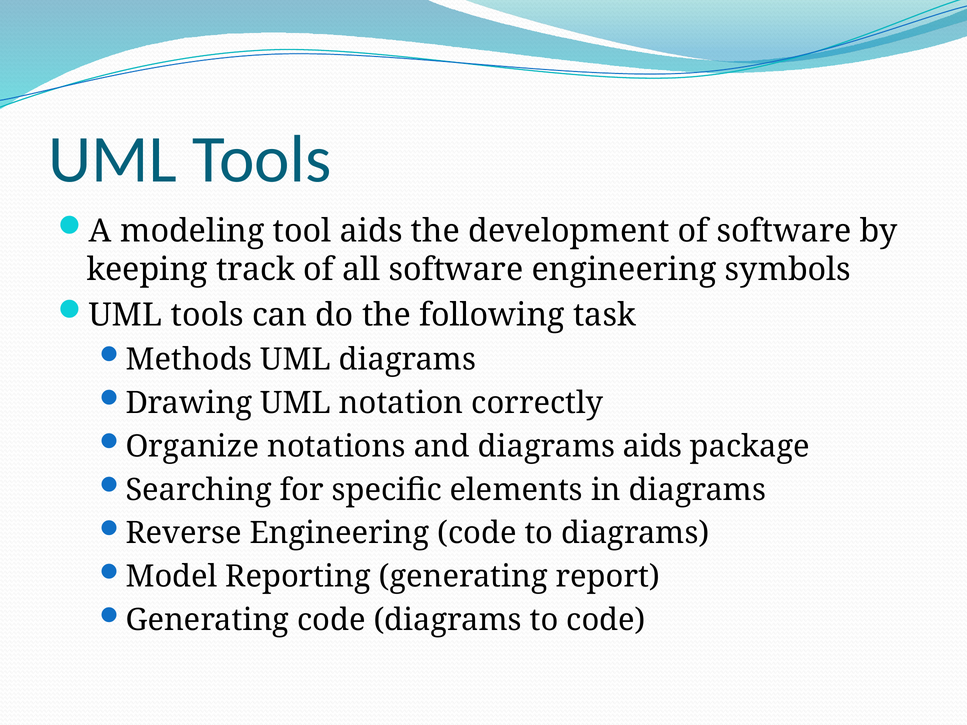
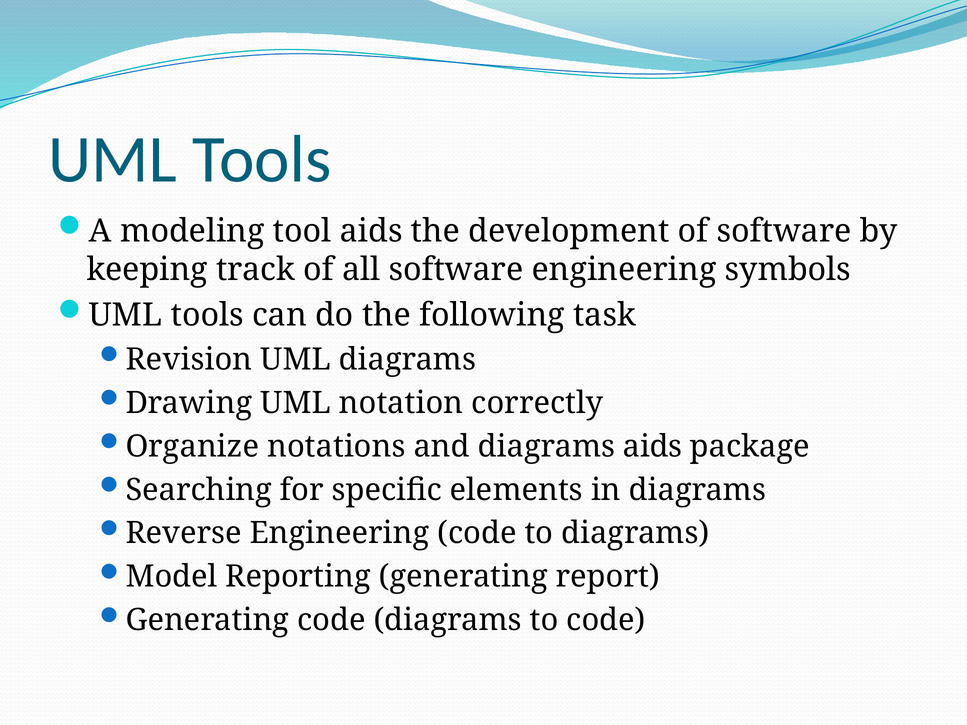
Methods: Methods -> Revision
